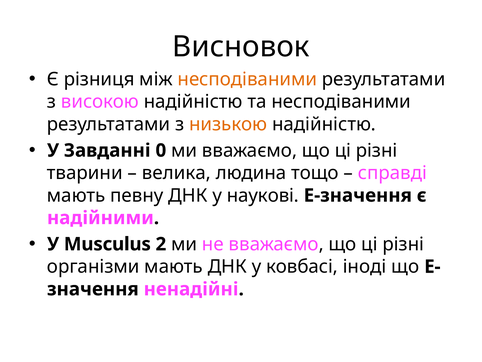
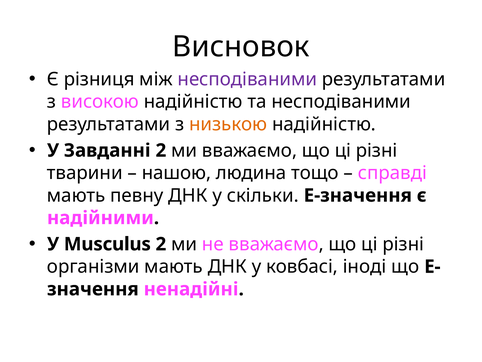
несподіваними at (247, 79) colour: orange -> purple
Завданні 0: 0 -> 2
велика: велика -> нашою
наукові: наукові -> скільки
